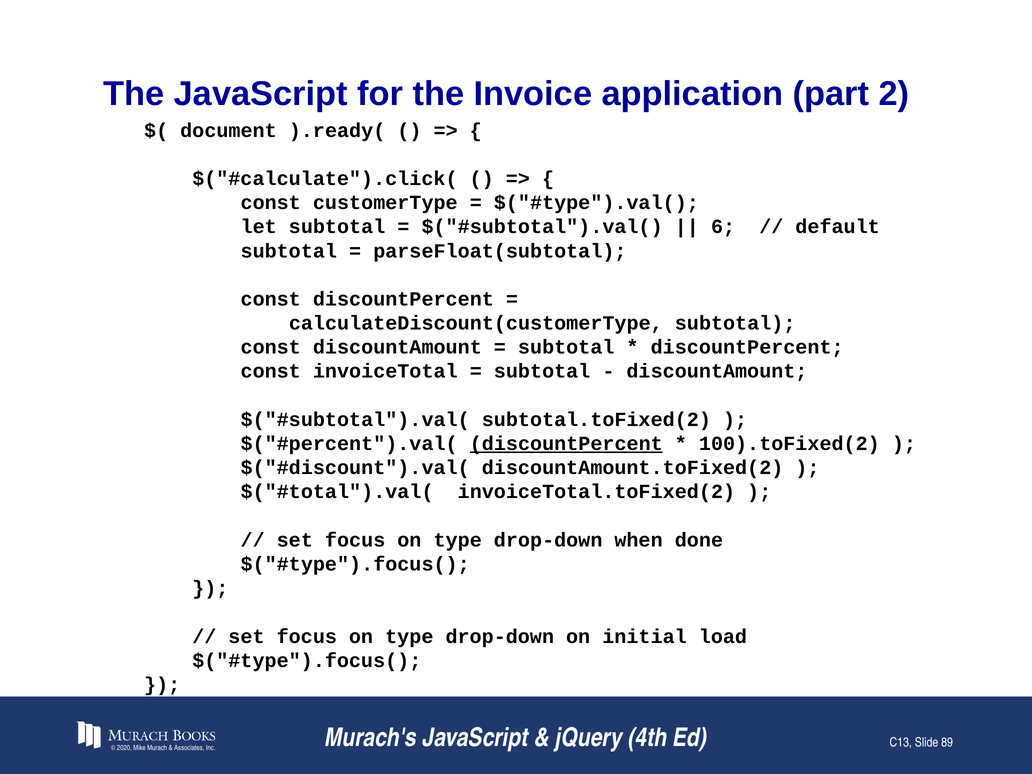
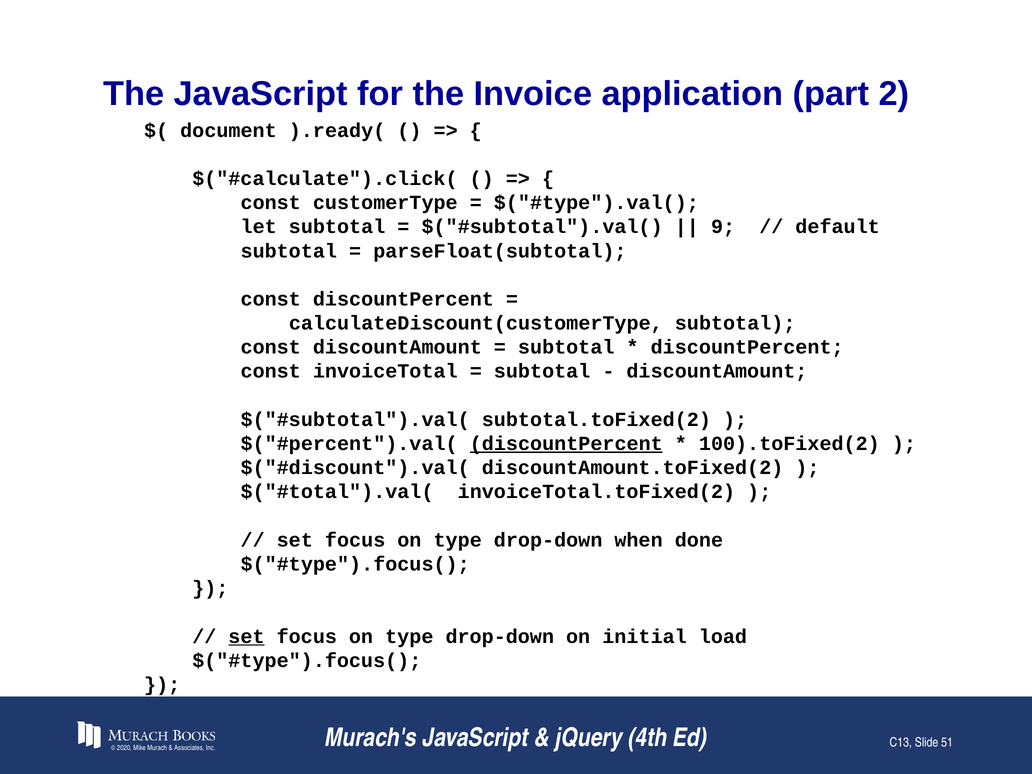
6: 6 -> 9
set at (246, 636) underline: none -> present
89: 89 -> 51
